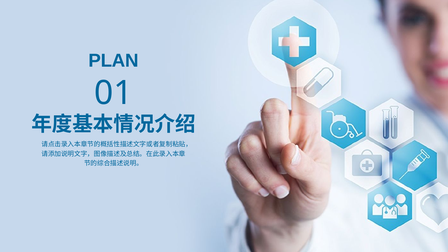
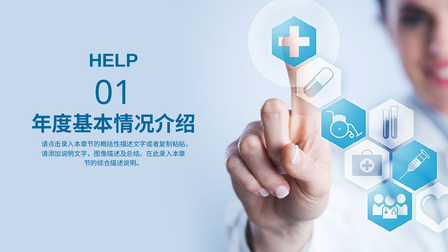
PLAN: PLAN -> HELP
